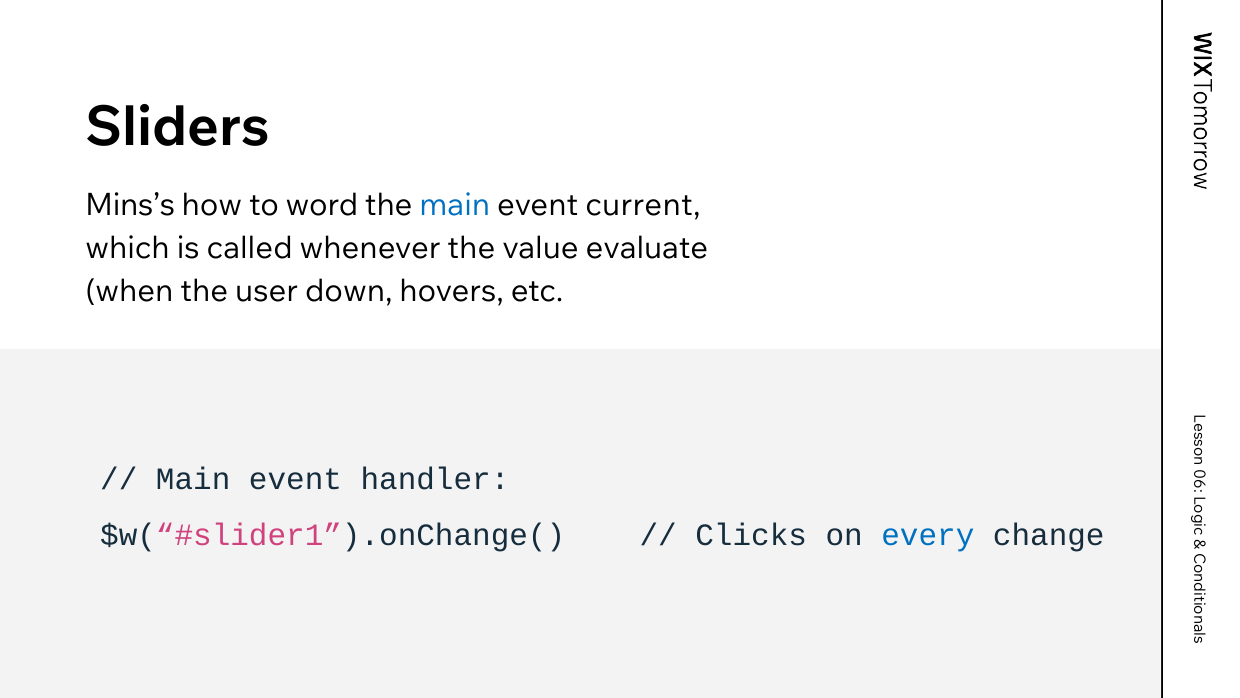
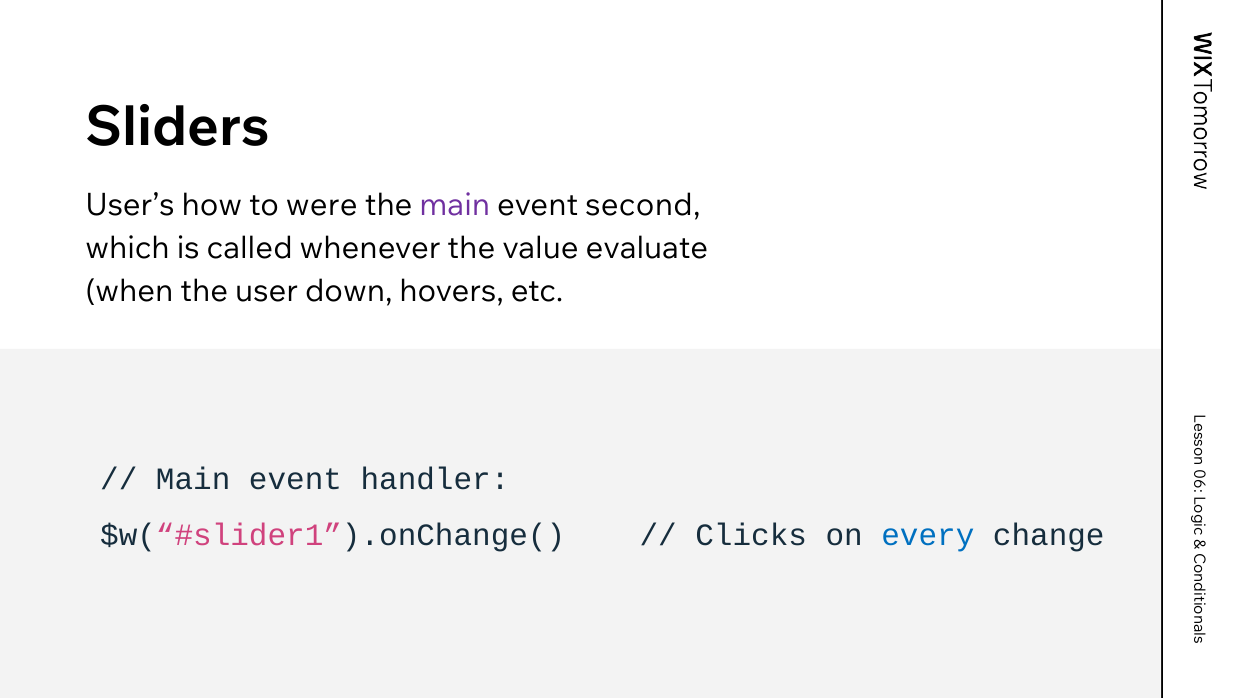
Mins’s: Mins’s -> User’s
word: word -> were
main at (455, 206) colour: blue -> purple
current: current -> second
